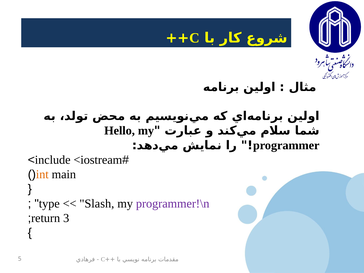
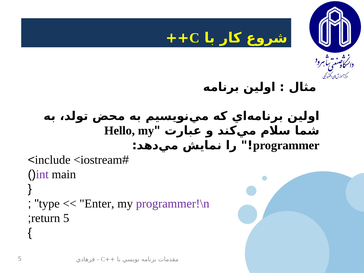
int colour: orange -> purple
Slash: Slash -> Enter
return 3: 3 -> 5
